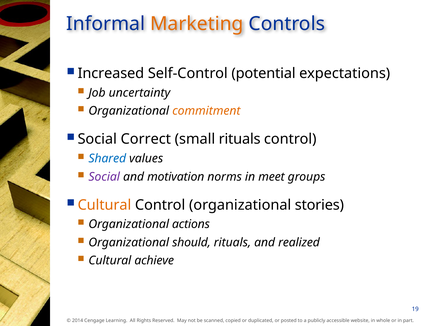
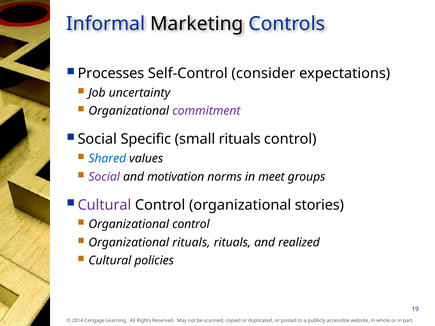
Marketing colour: orange -> black
Increased: Increased -> Processes
potential: potential -> consider
commitment colour: orange -> purple
Correct: Correct -> Specific
Cultural at (104, 205) colour: orange -> purple
Organizational actions: actions -> control
Organizational should: should -> rituals
achieve: achieve -> policies
